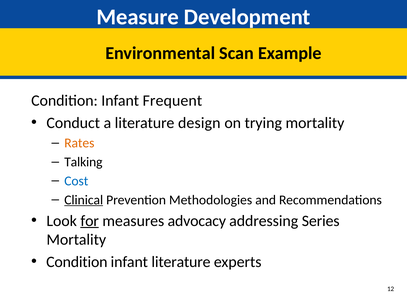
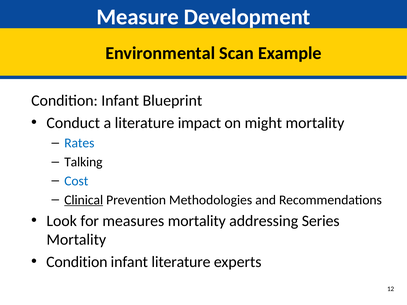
Frequent: Frequent -> Blueprint
design: design -> impact
trying: trying -> might
Rates colour: orange -> blue
for underline: present -> none
measures advocacy: advocacy -> mortality
